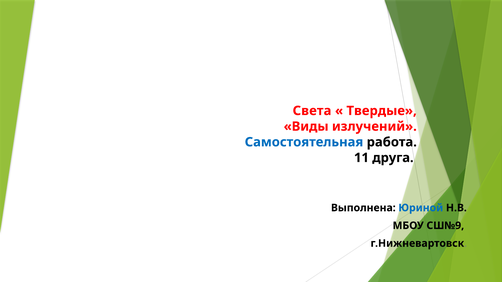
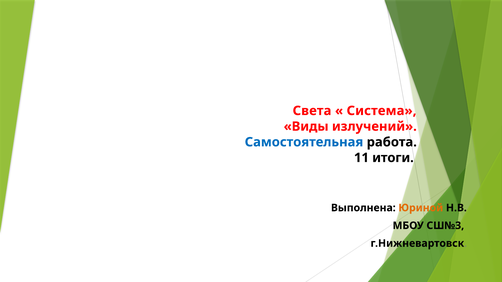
Твердые: Твердые -> Система
друга: друга -> итоги
Юриной colour: blue -> orange
СШ№9: СШ№9 -> СШ№3
